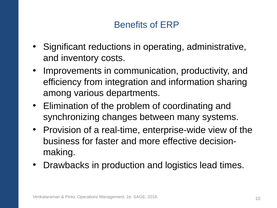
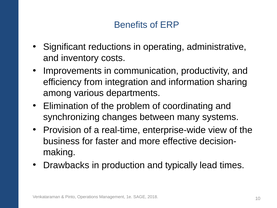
logistics: logistics -> typically
